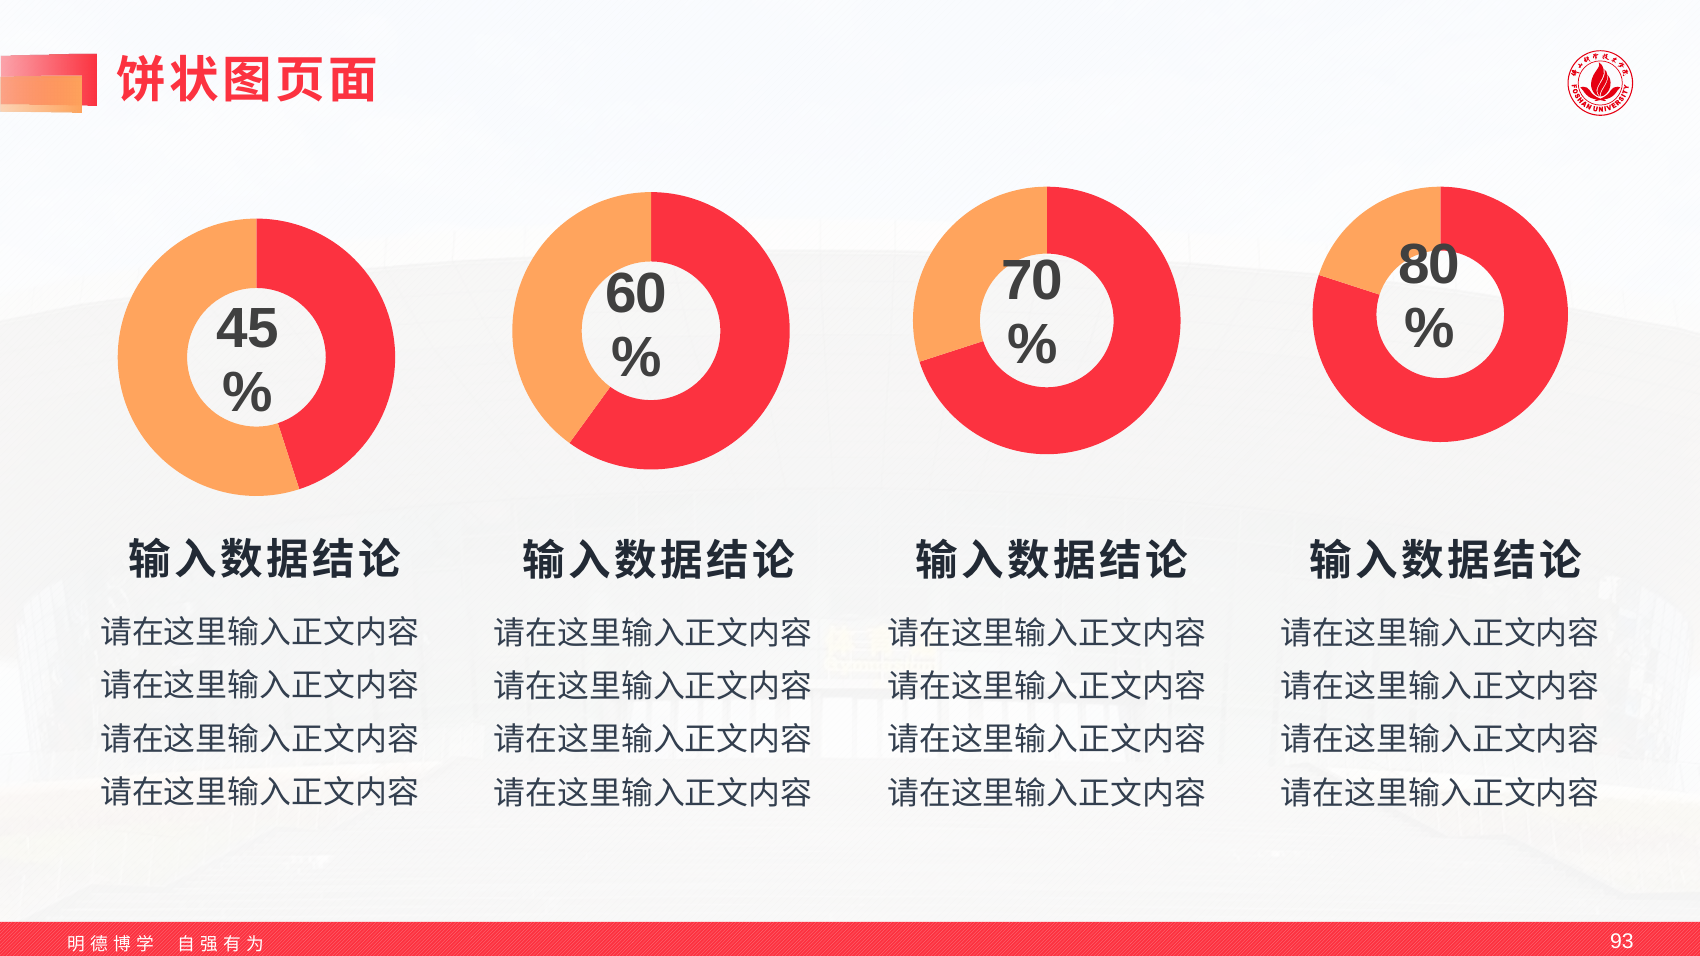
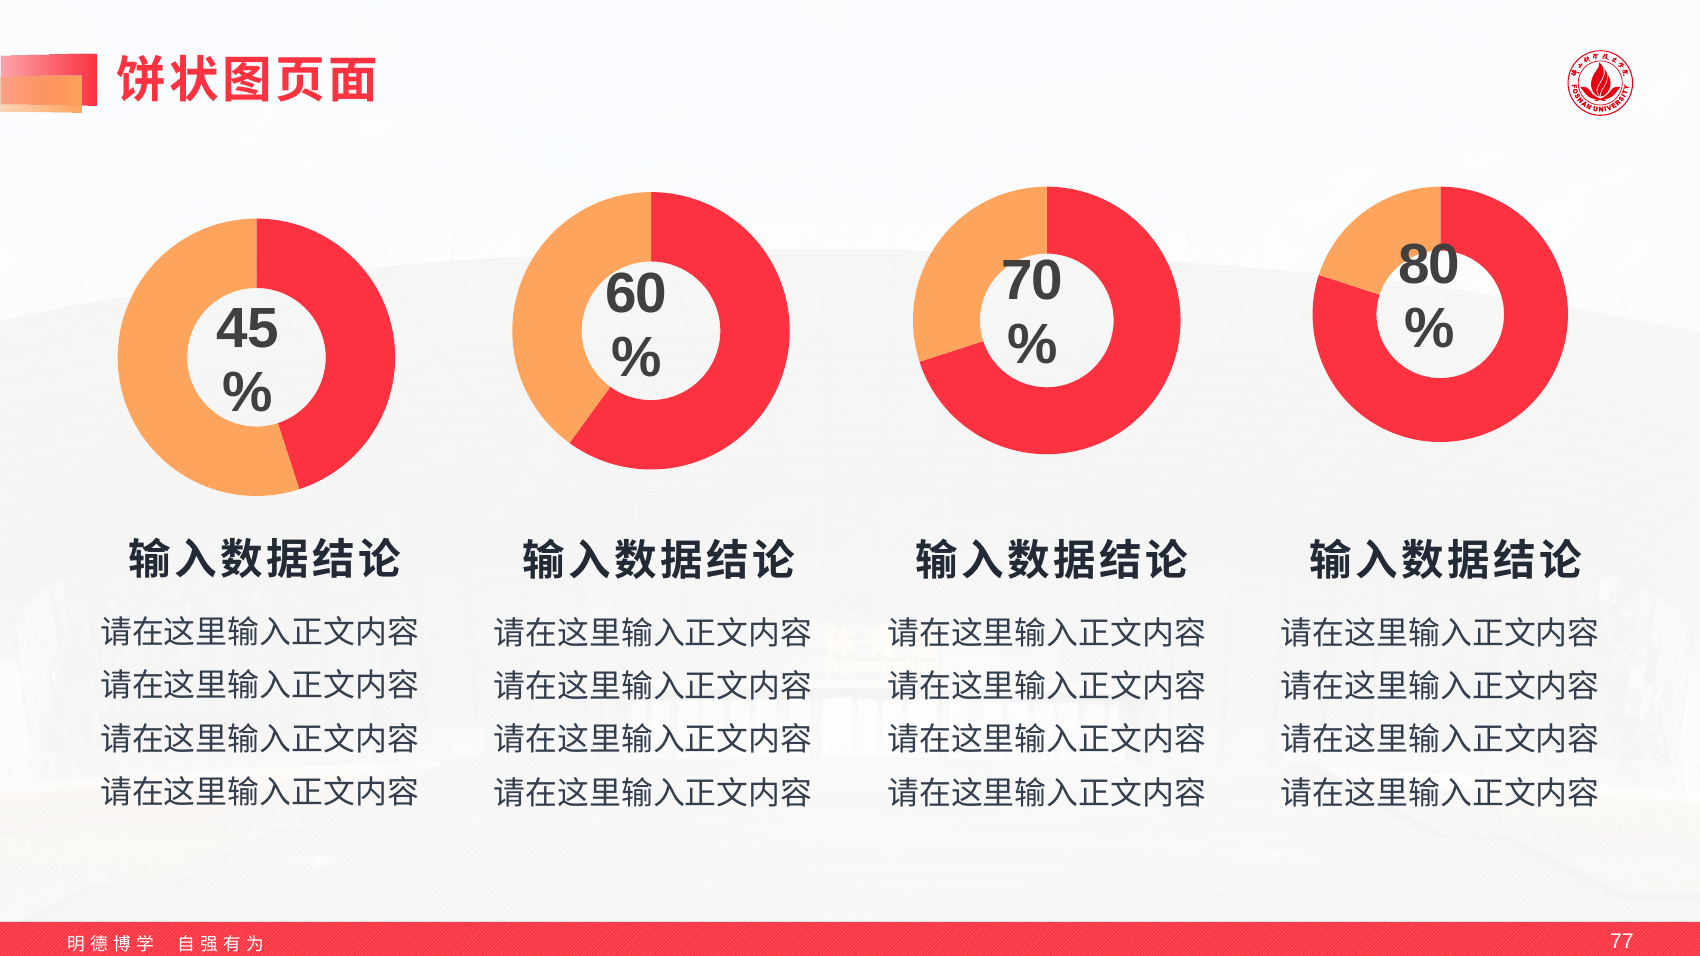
93: 93 -> 77
